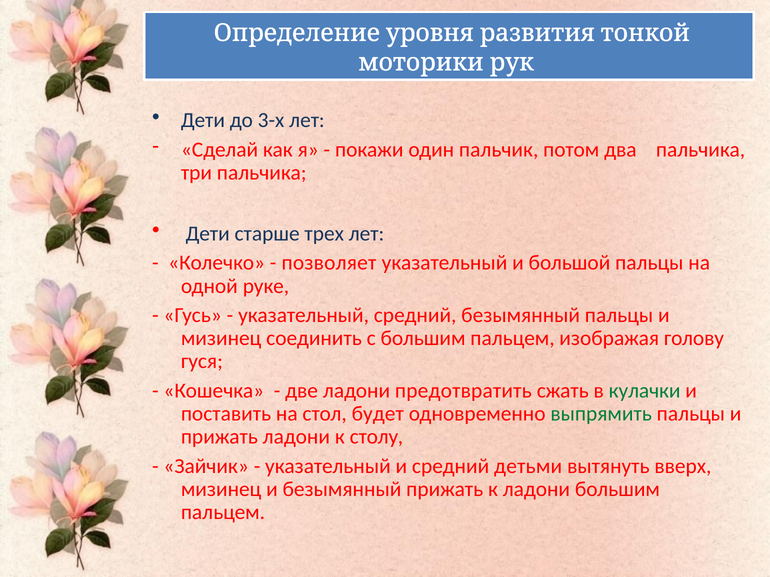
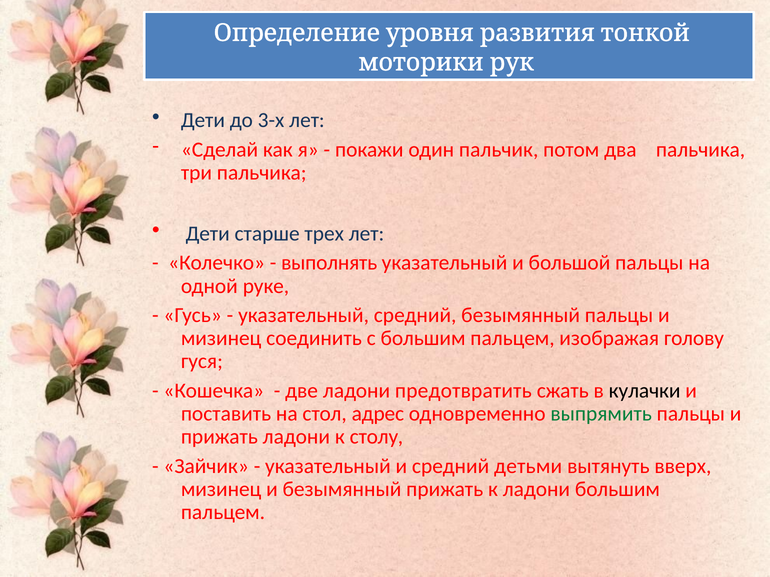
позволяет: позволяет -> выполнять
кулачки colour: green -> black
будет: будет -> адрес
